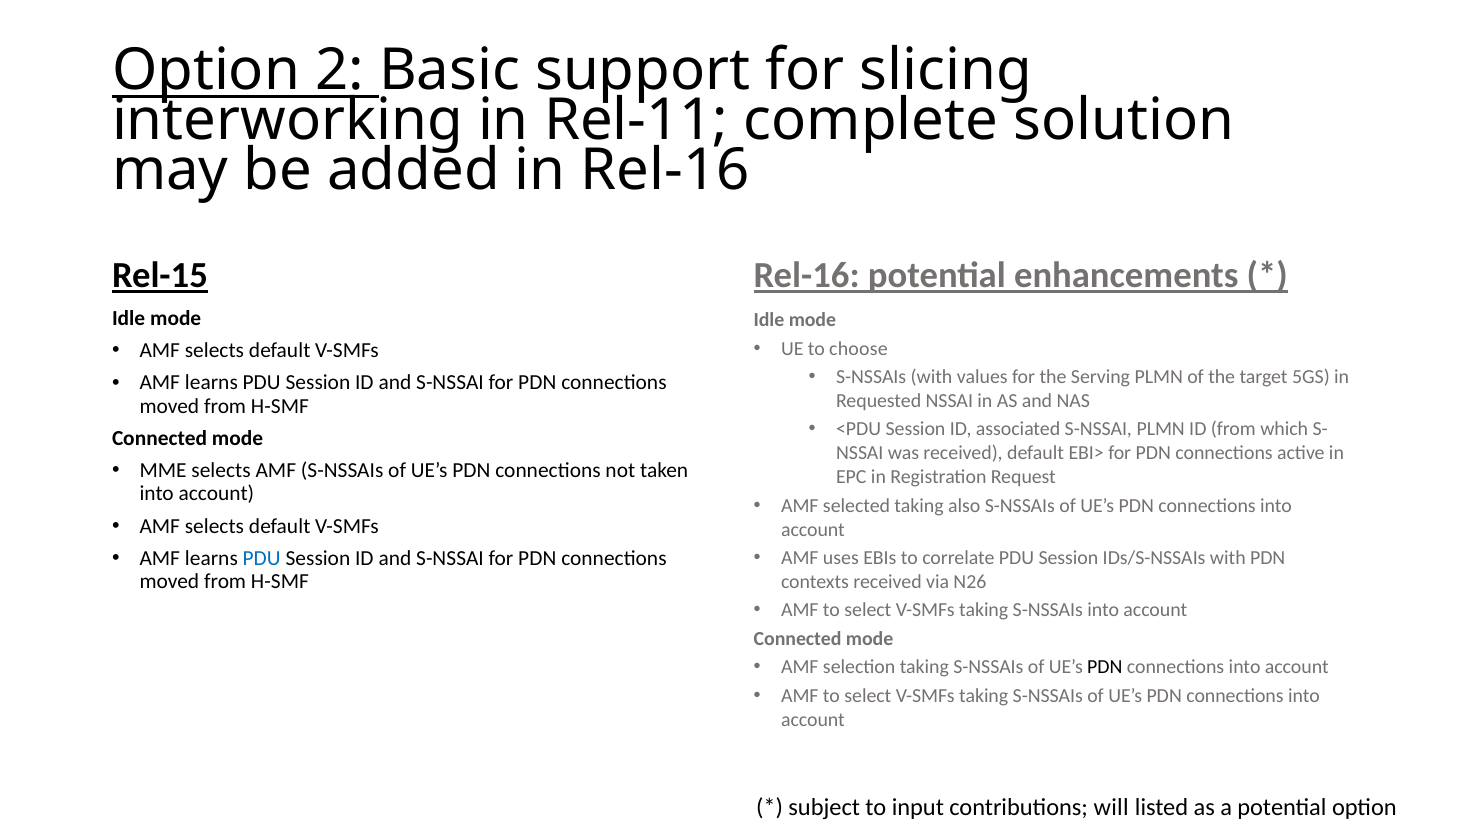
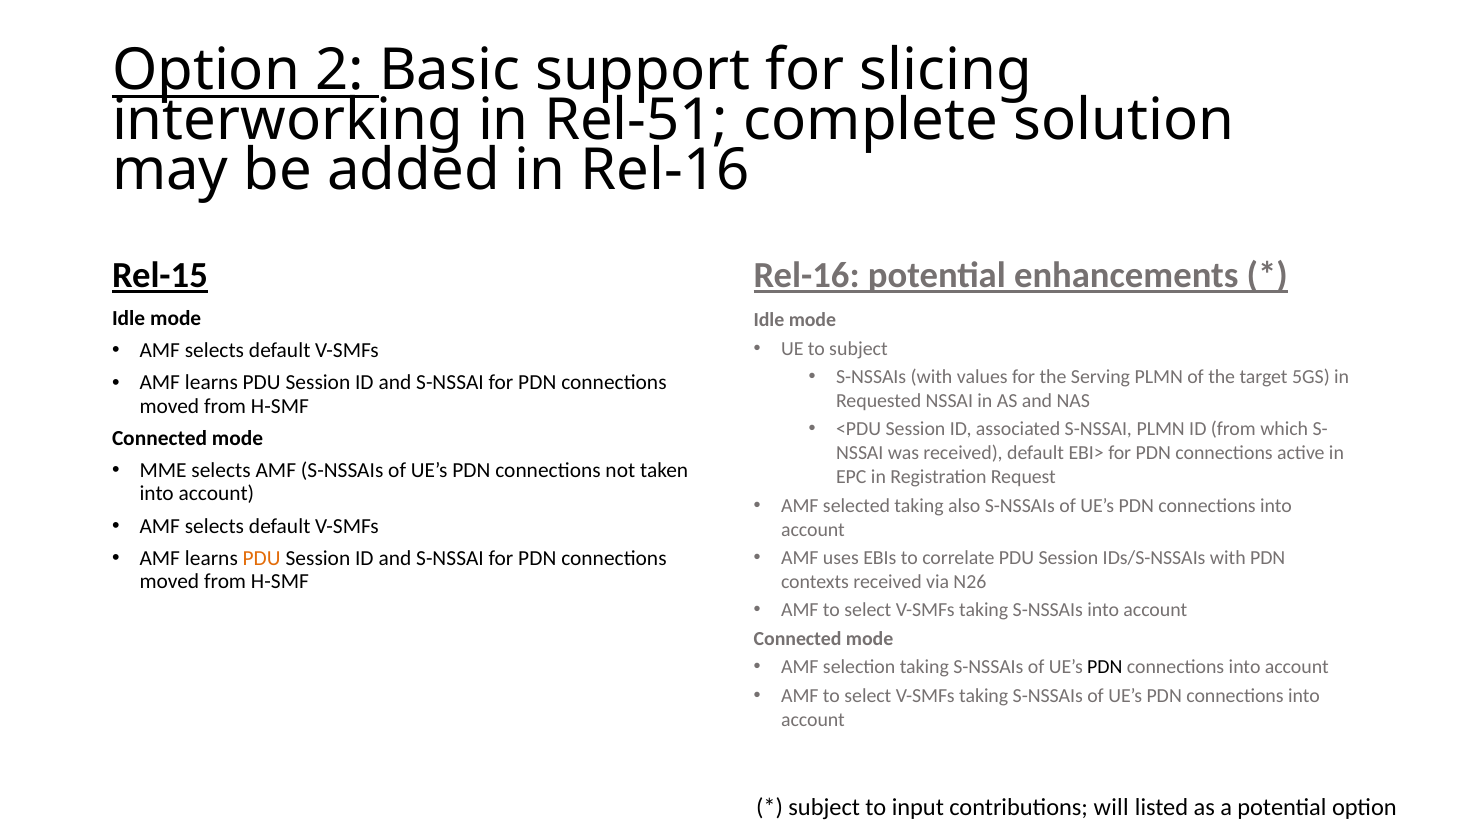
Rel-11: Rel-11 -> Rel-51
to choose: choose -> subject
PDU at (262, 559) colour: blue -> orange
